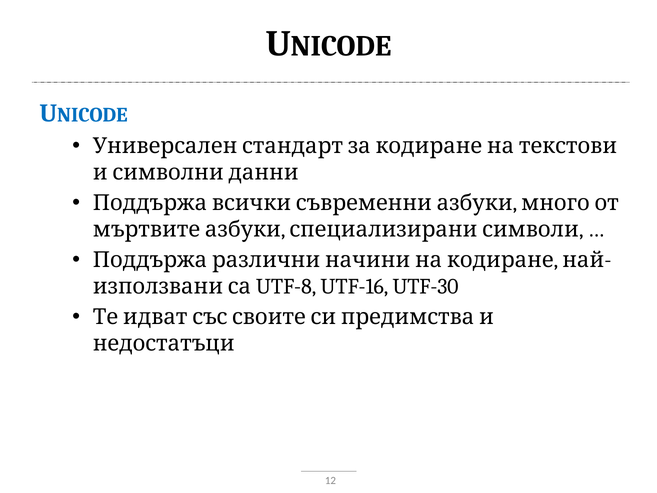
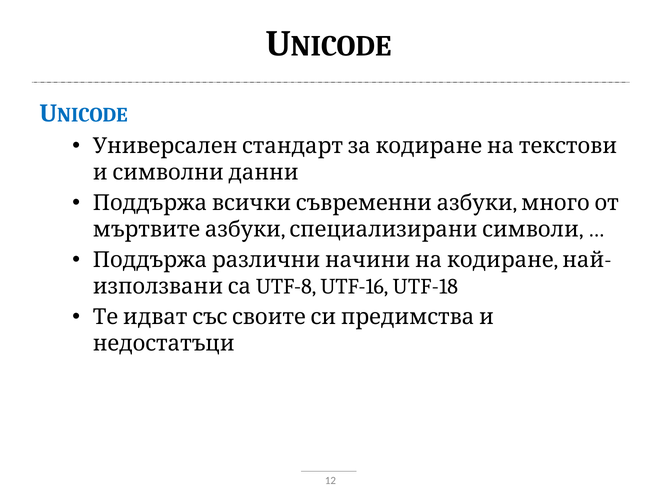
UTF-30: UTF-30 -> UTF-18
